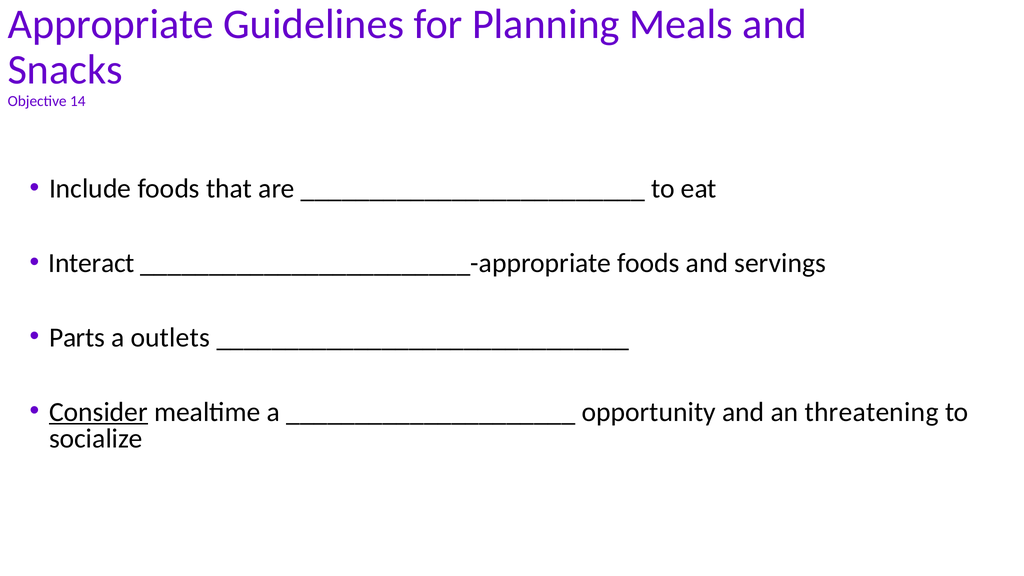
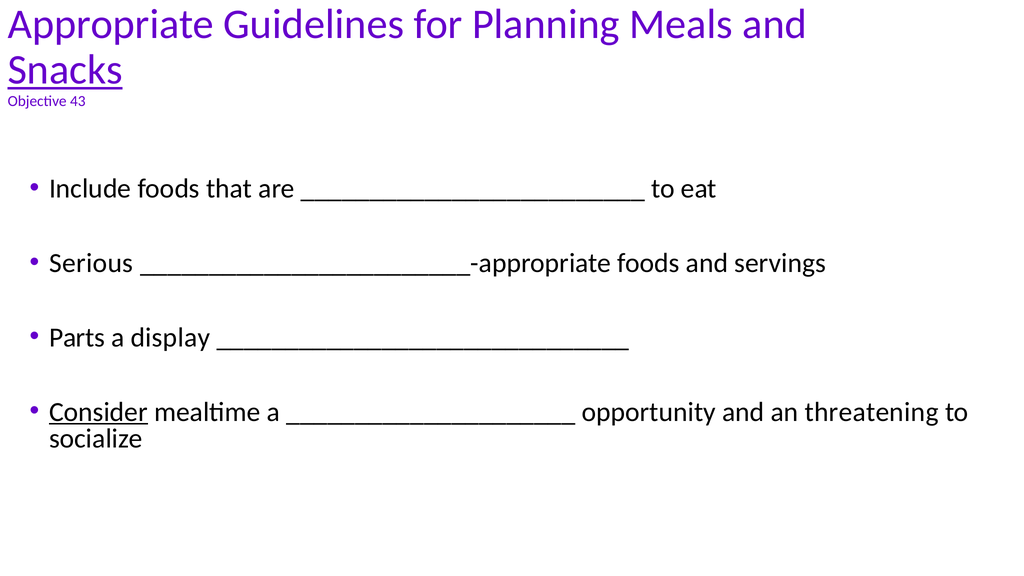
Snacks underline: none -> present
14: 14 -> 43
Interact: Interact -> Serious
outlets: outlets -> display
